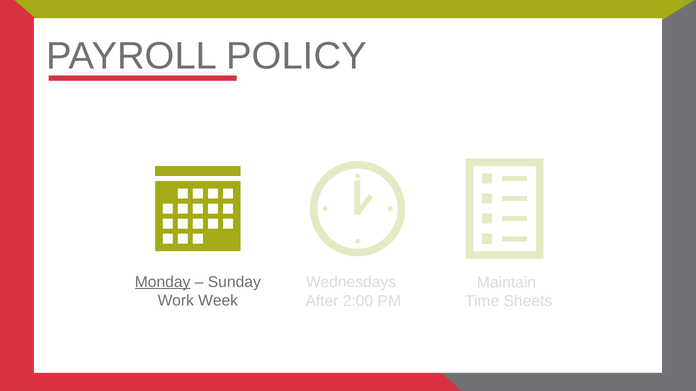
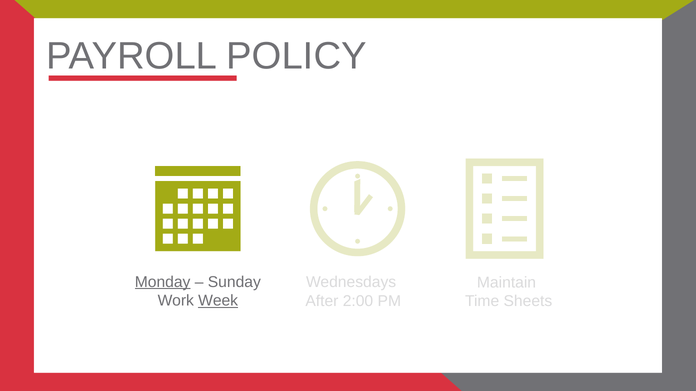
Week underline: none -> present
